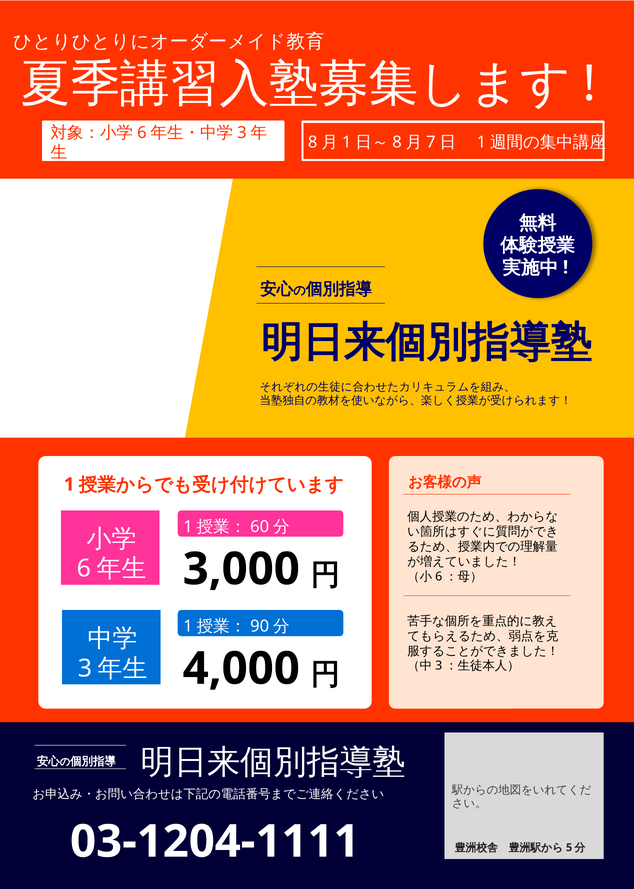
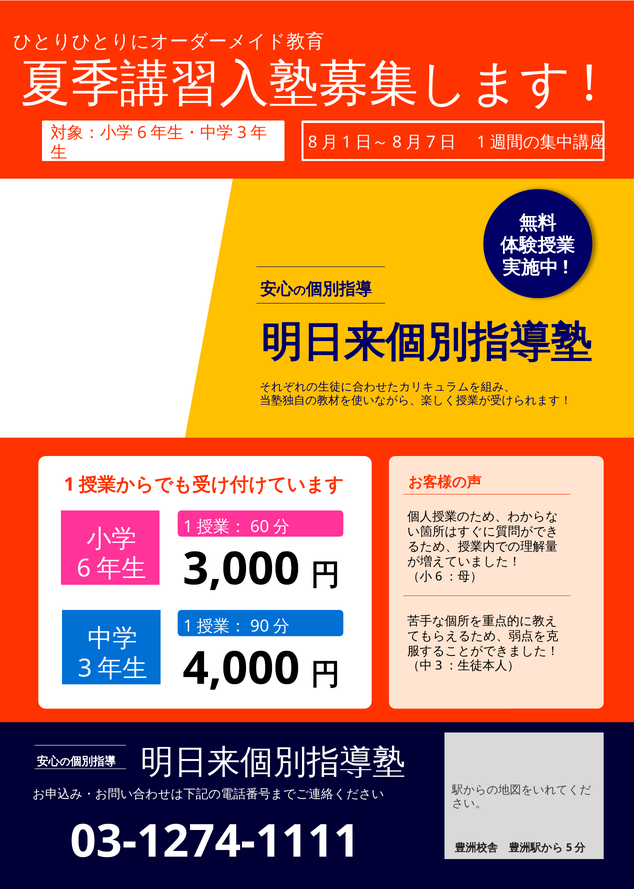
03-1204-1111: 03-1204-1111 -> 03-1274-1111
